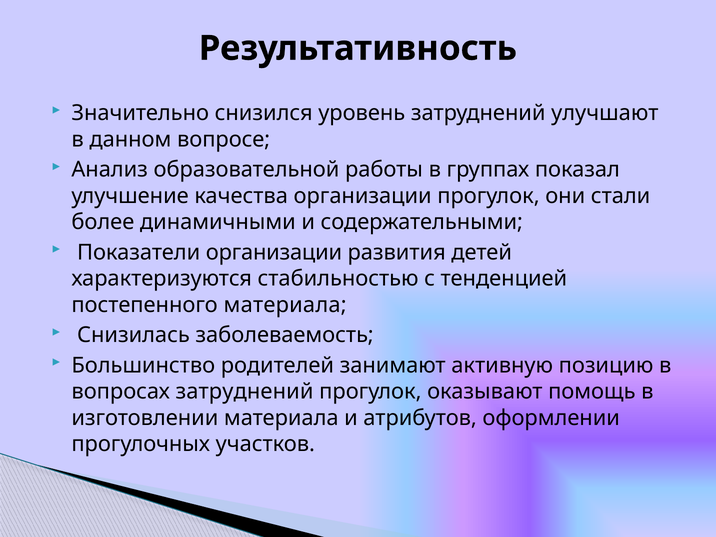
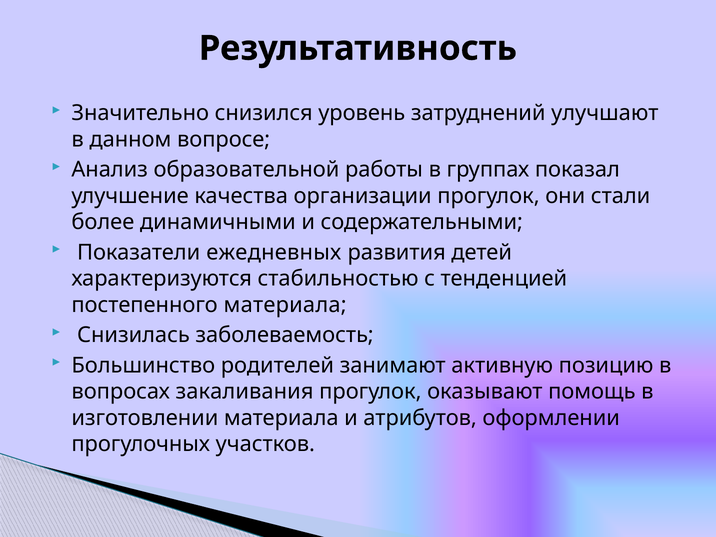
Показатели организации: организации -> ежедневных
вопросах затруднений: затруднений -> закаливания
